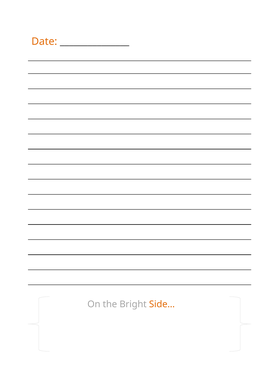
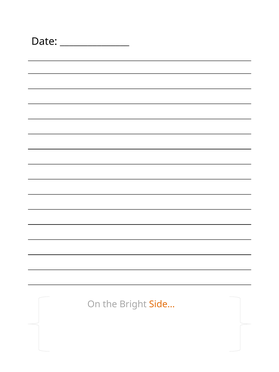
Date colour: orange -> black
